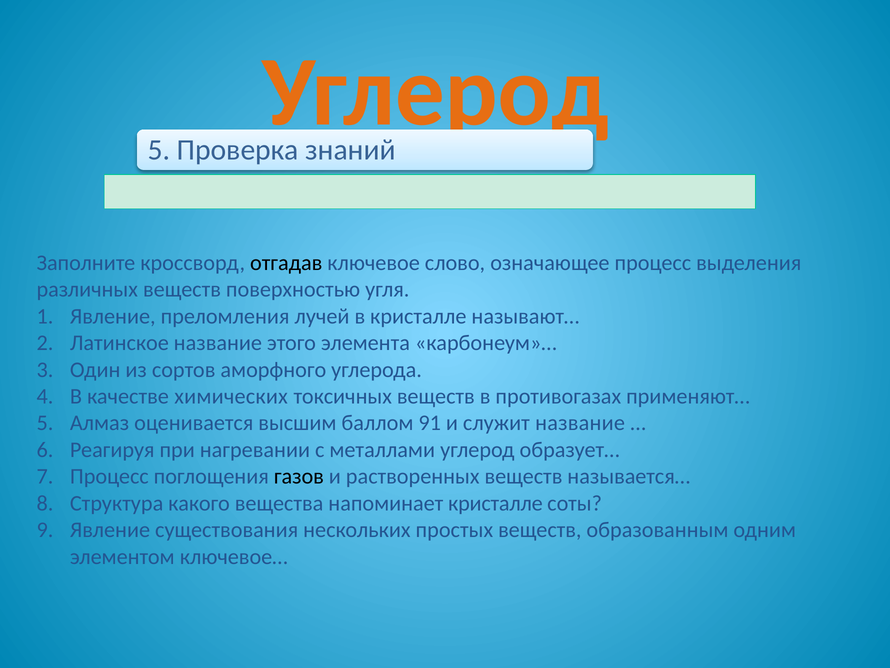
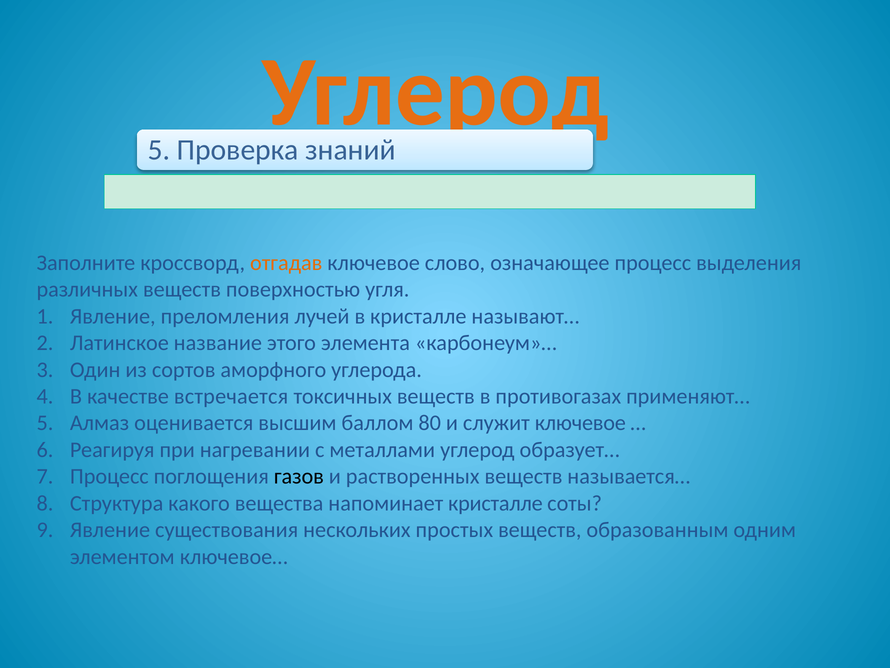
отгадав colour: black -> orange
химических: химических -> встречается
91: 91 -> 80
служит название: название -> ключевое
